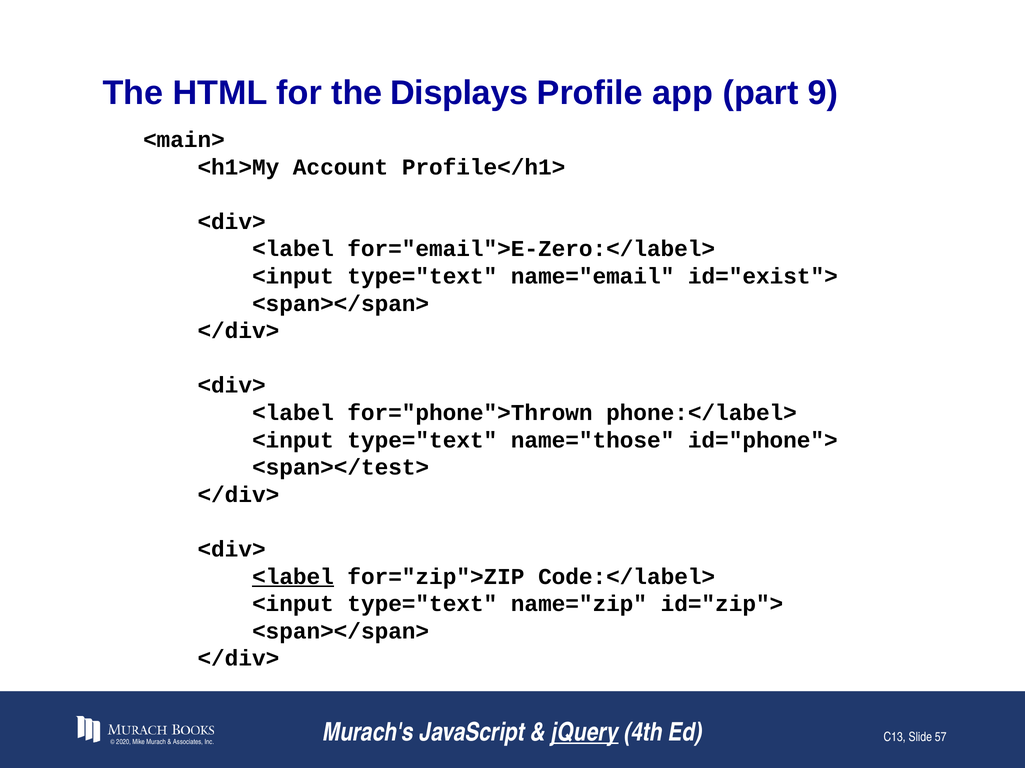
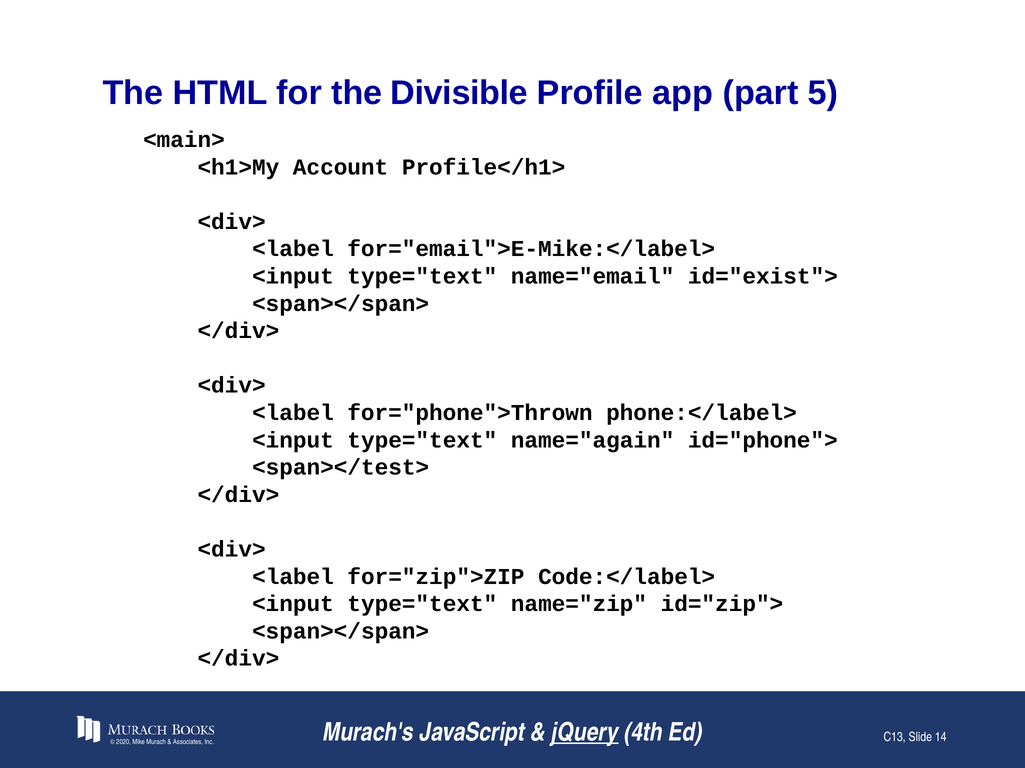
Displays: Displays -> Divisible
9: 9 -> 5
for="email">E-Zero:</label>: for="email">E-Zero:</label> -> for="email">E-Mike:</label>
name="those: name="those -> name="again
<label at (293, 577) underline: present -> none
57: 57 -> 14
